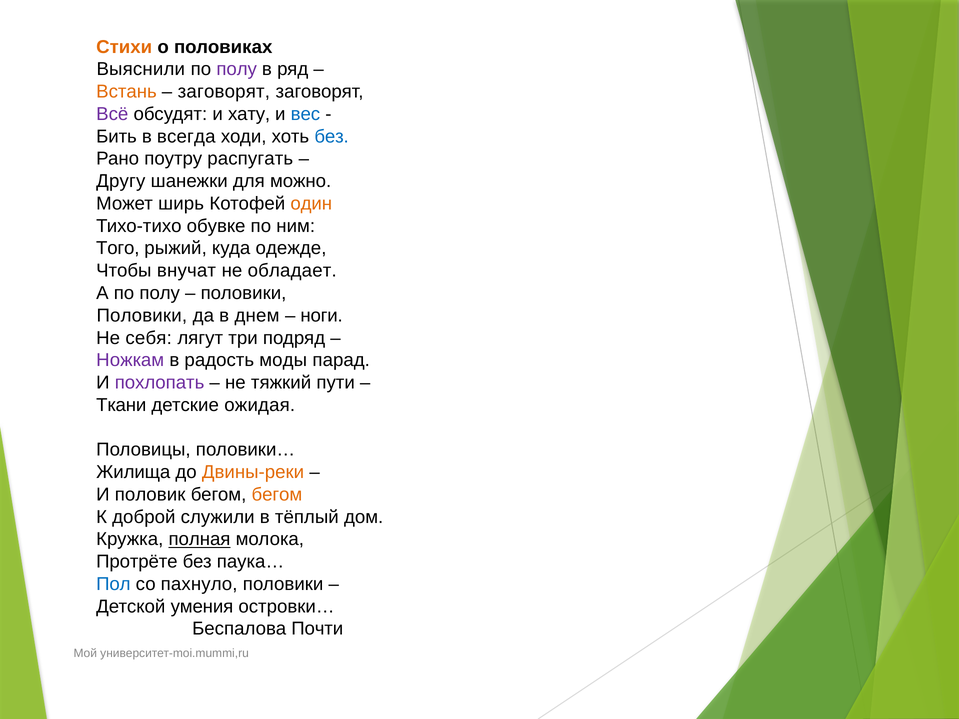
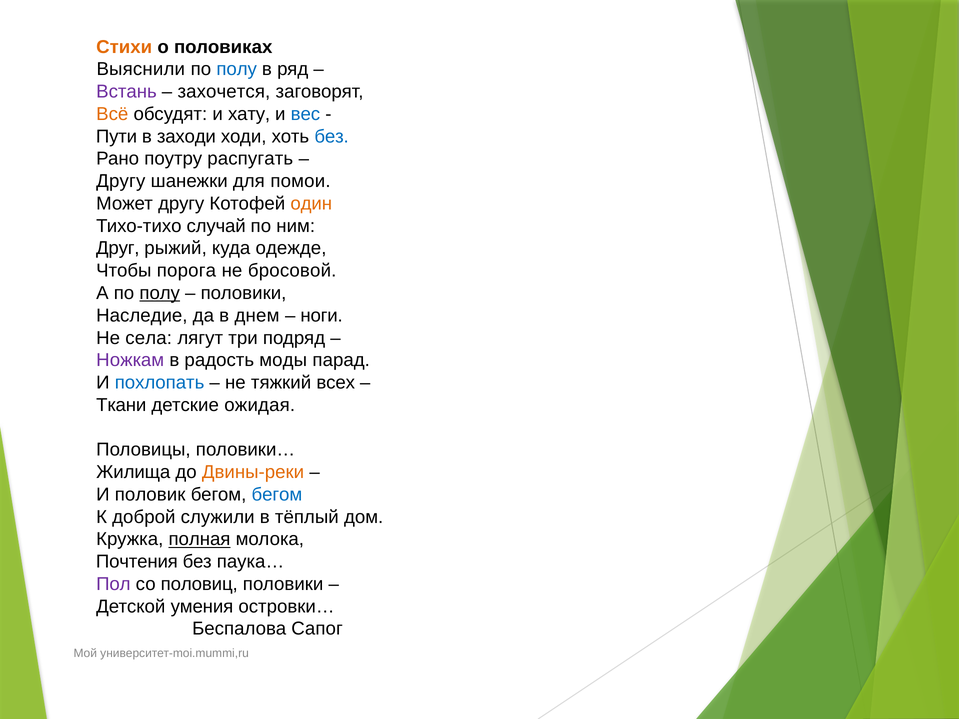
полу at (237, 69) colour: purple -> blue
Встань colour: orange -> purple
заговорят at (224, 92): заговорят -> захочется
Всё colour: purple -> orange
Бить: Бить -> Пути
всегда: всегда -> заходи
можно: можно -> помои
Может ширь: ширь -> другу
обувке: обувке -> случай
Того: Того -> Друг
внучат: внучат -> порога
обладает: обладает -> бросовой
полу at (160, 293) underline: none -> present
Половики at (142, 316): Половики -> Наследие
себя: себя -> села
похлопать colour: purple -> blue
пути: пути -> всех
бегом at (277, 495) colour: orange -> blue
Протрёте: Протрёте -> Почтения
Пол colour: blue -> purple
пахнуло: пахнуло -> половиц
Почти: Почти -> Сапог
